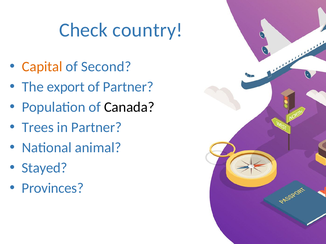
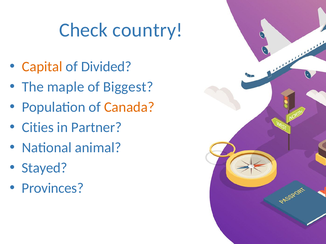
Second: Second -> Divided
export: export -> maple
of Partner: Partner -> Biggest
Canada colour: black -> orange
Trees: Trees -> Cities
